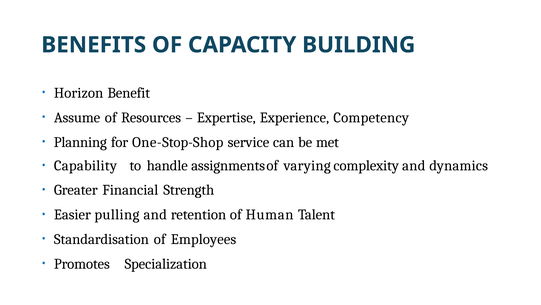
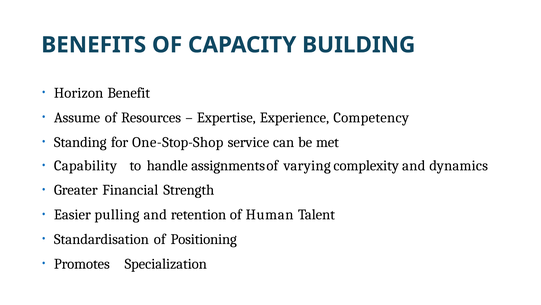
Planning: Planning -> Standing
Employees: Employees -> Positioning
